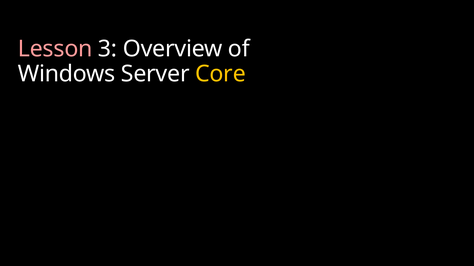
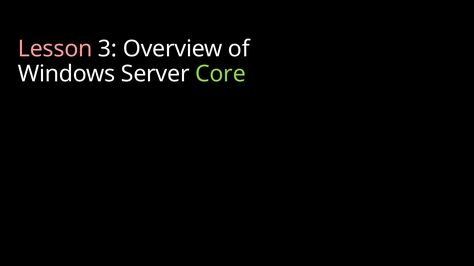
Core colour: yellow -> light green
